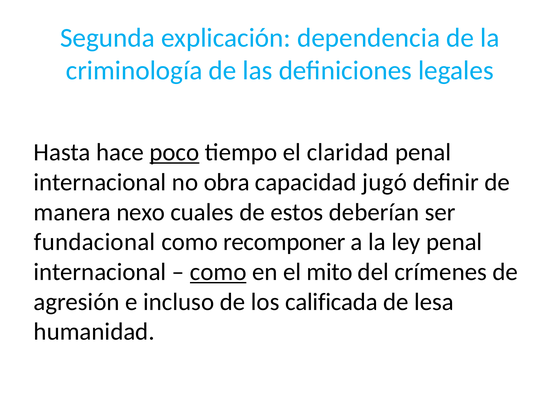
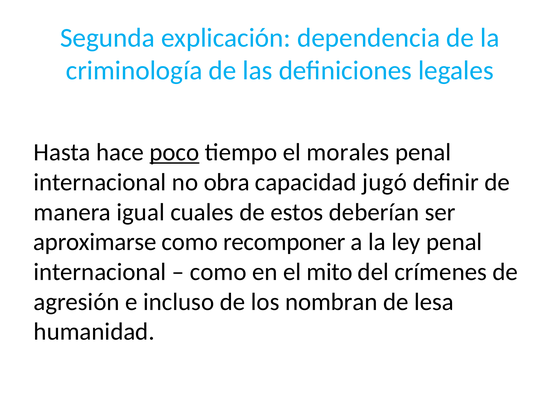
claridad: claridad -> morales
nexo: nexo -> igual
fundacional: fundacional -> aproximarse
como at (218, 272) underline: present -> none
calificada: calificada -> nombran
